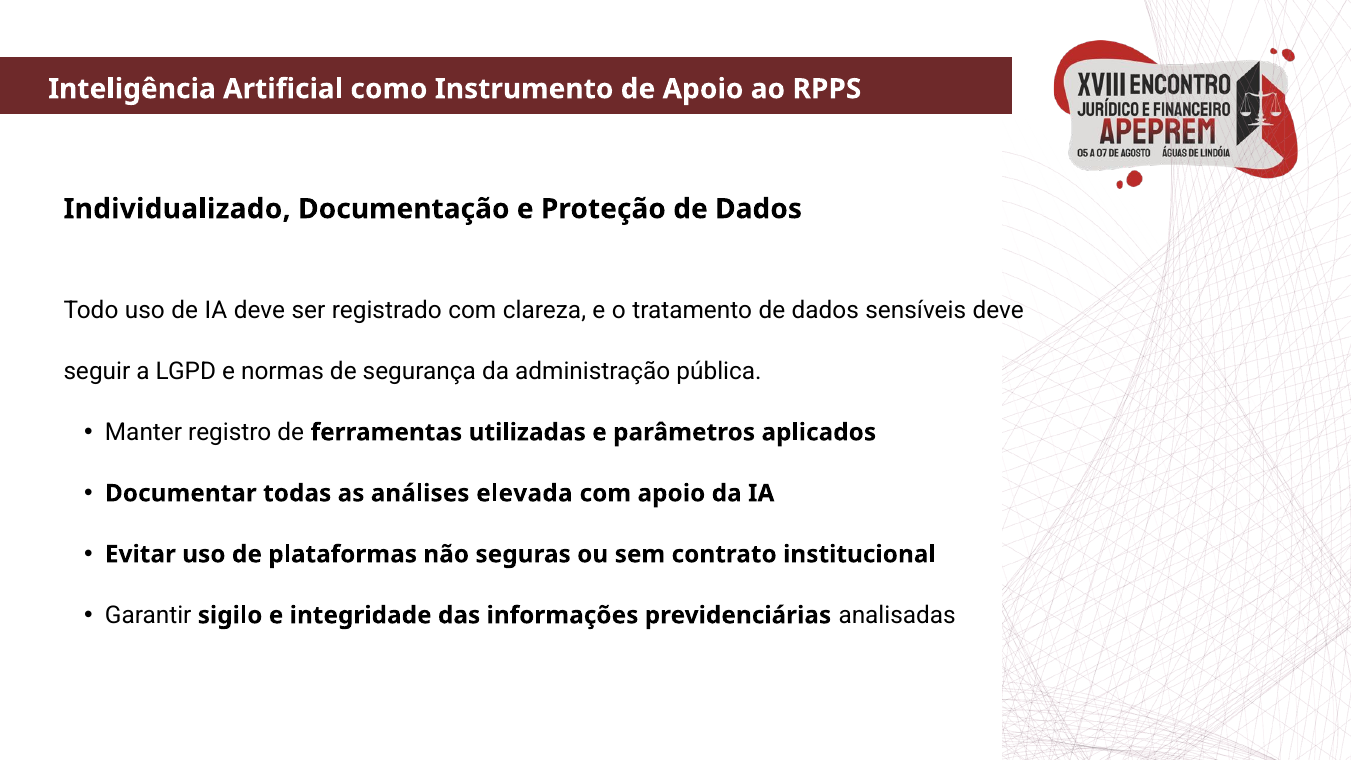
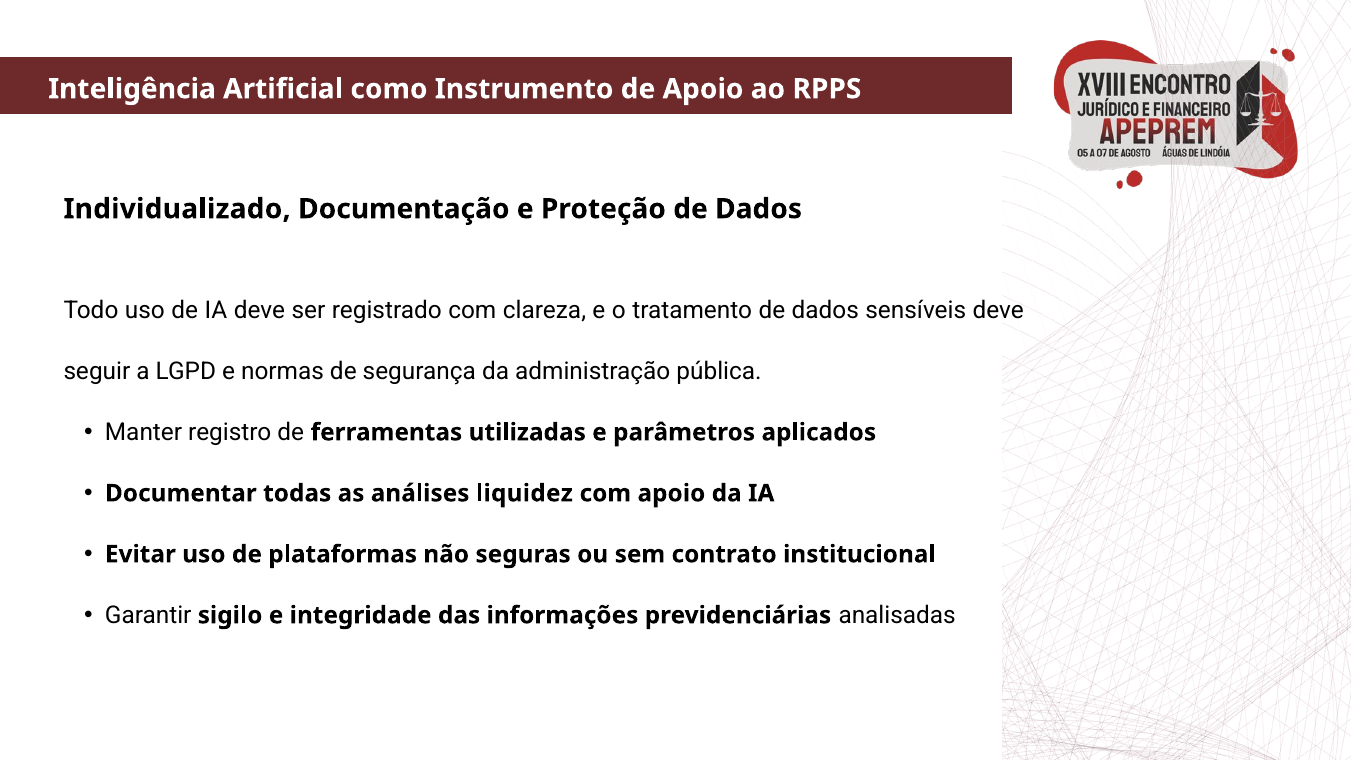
elevada: elevada -> liquidez
